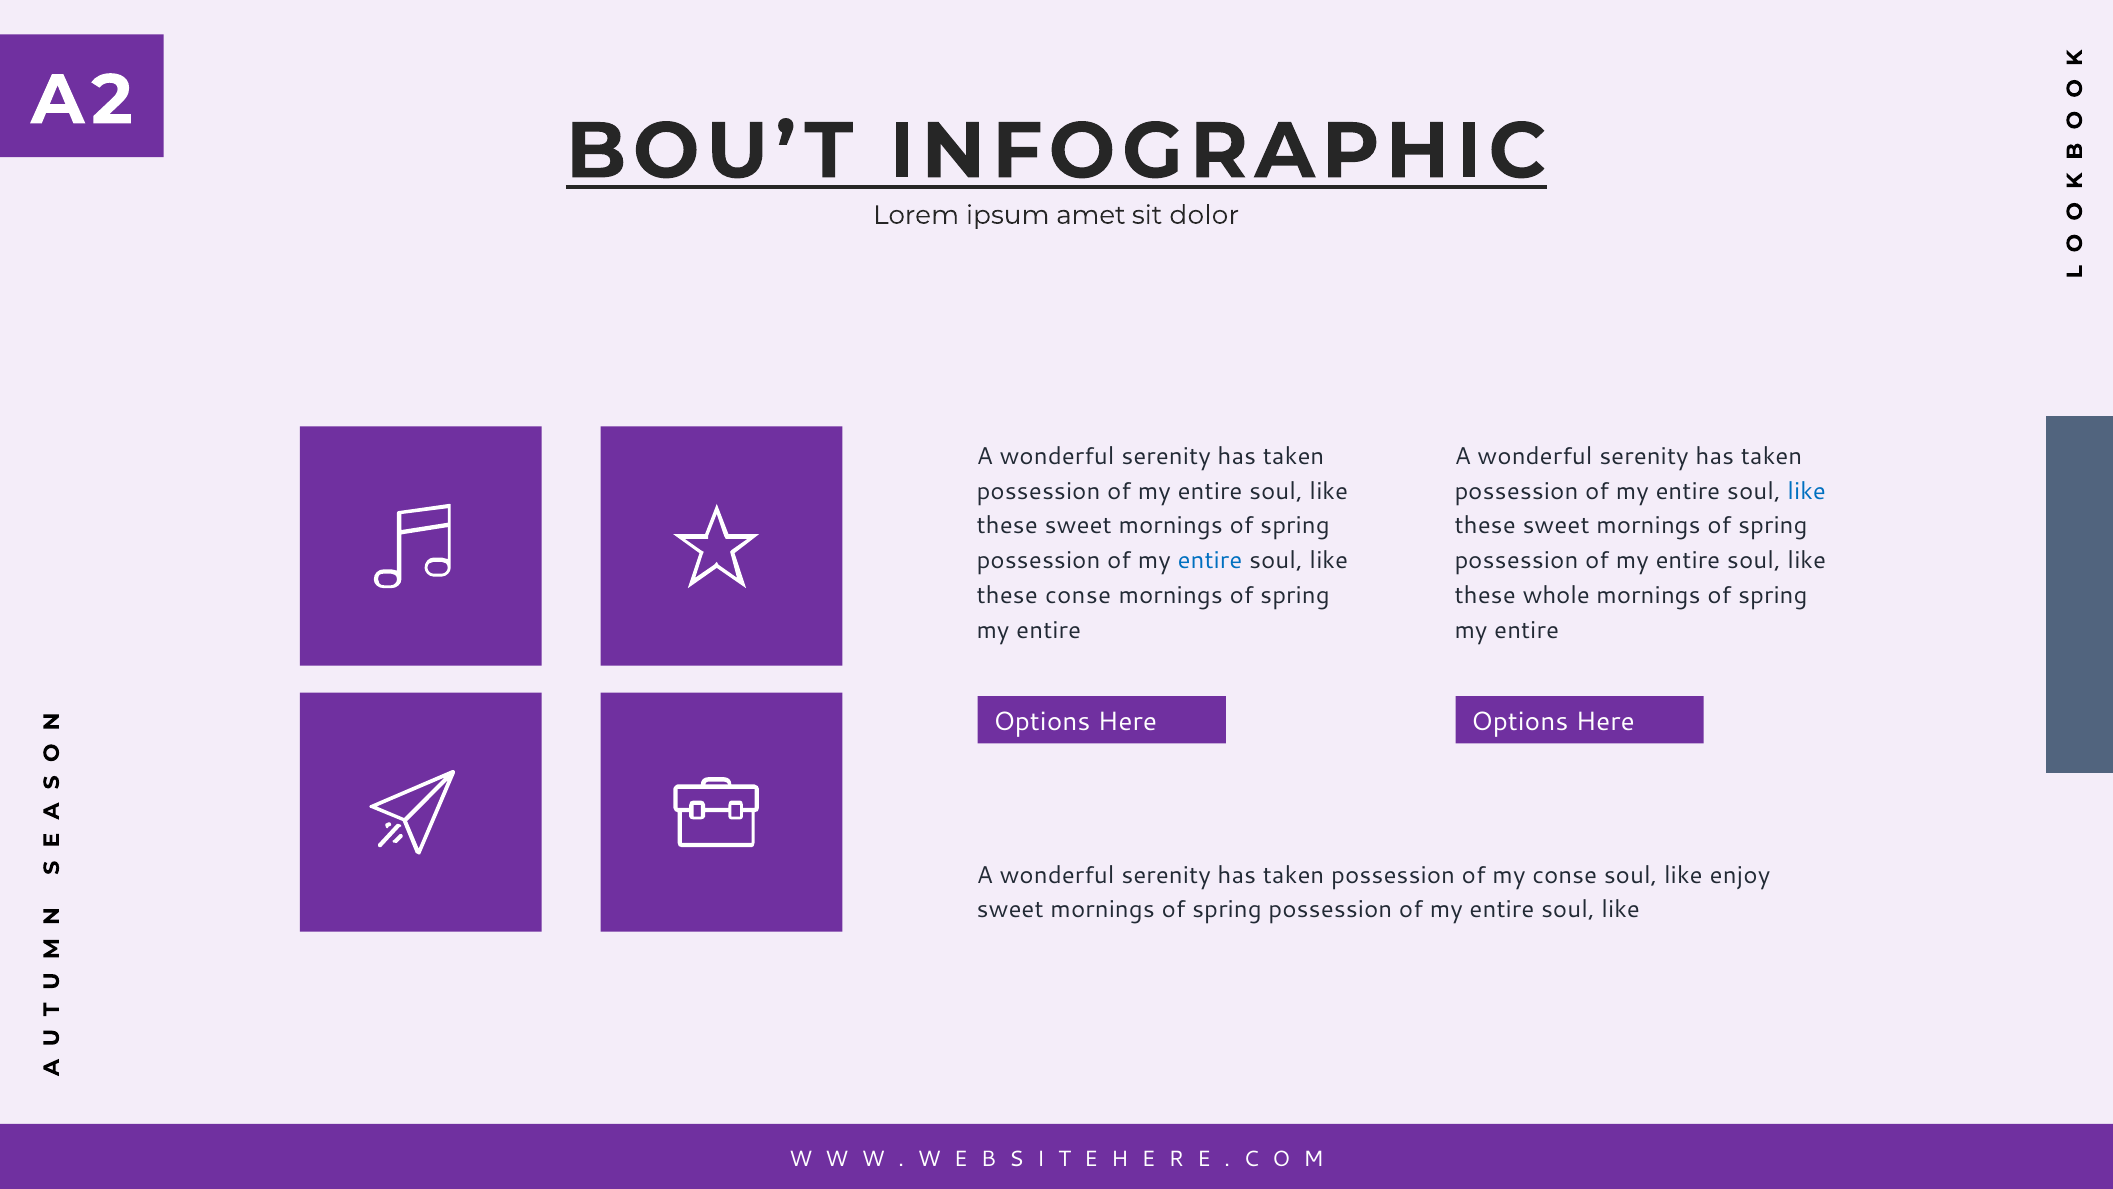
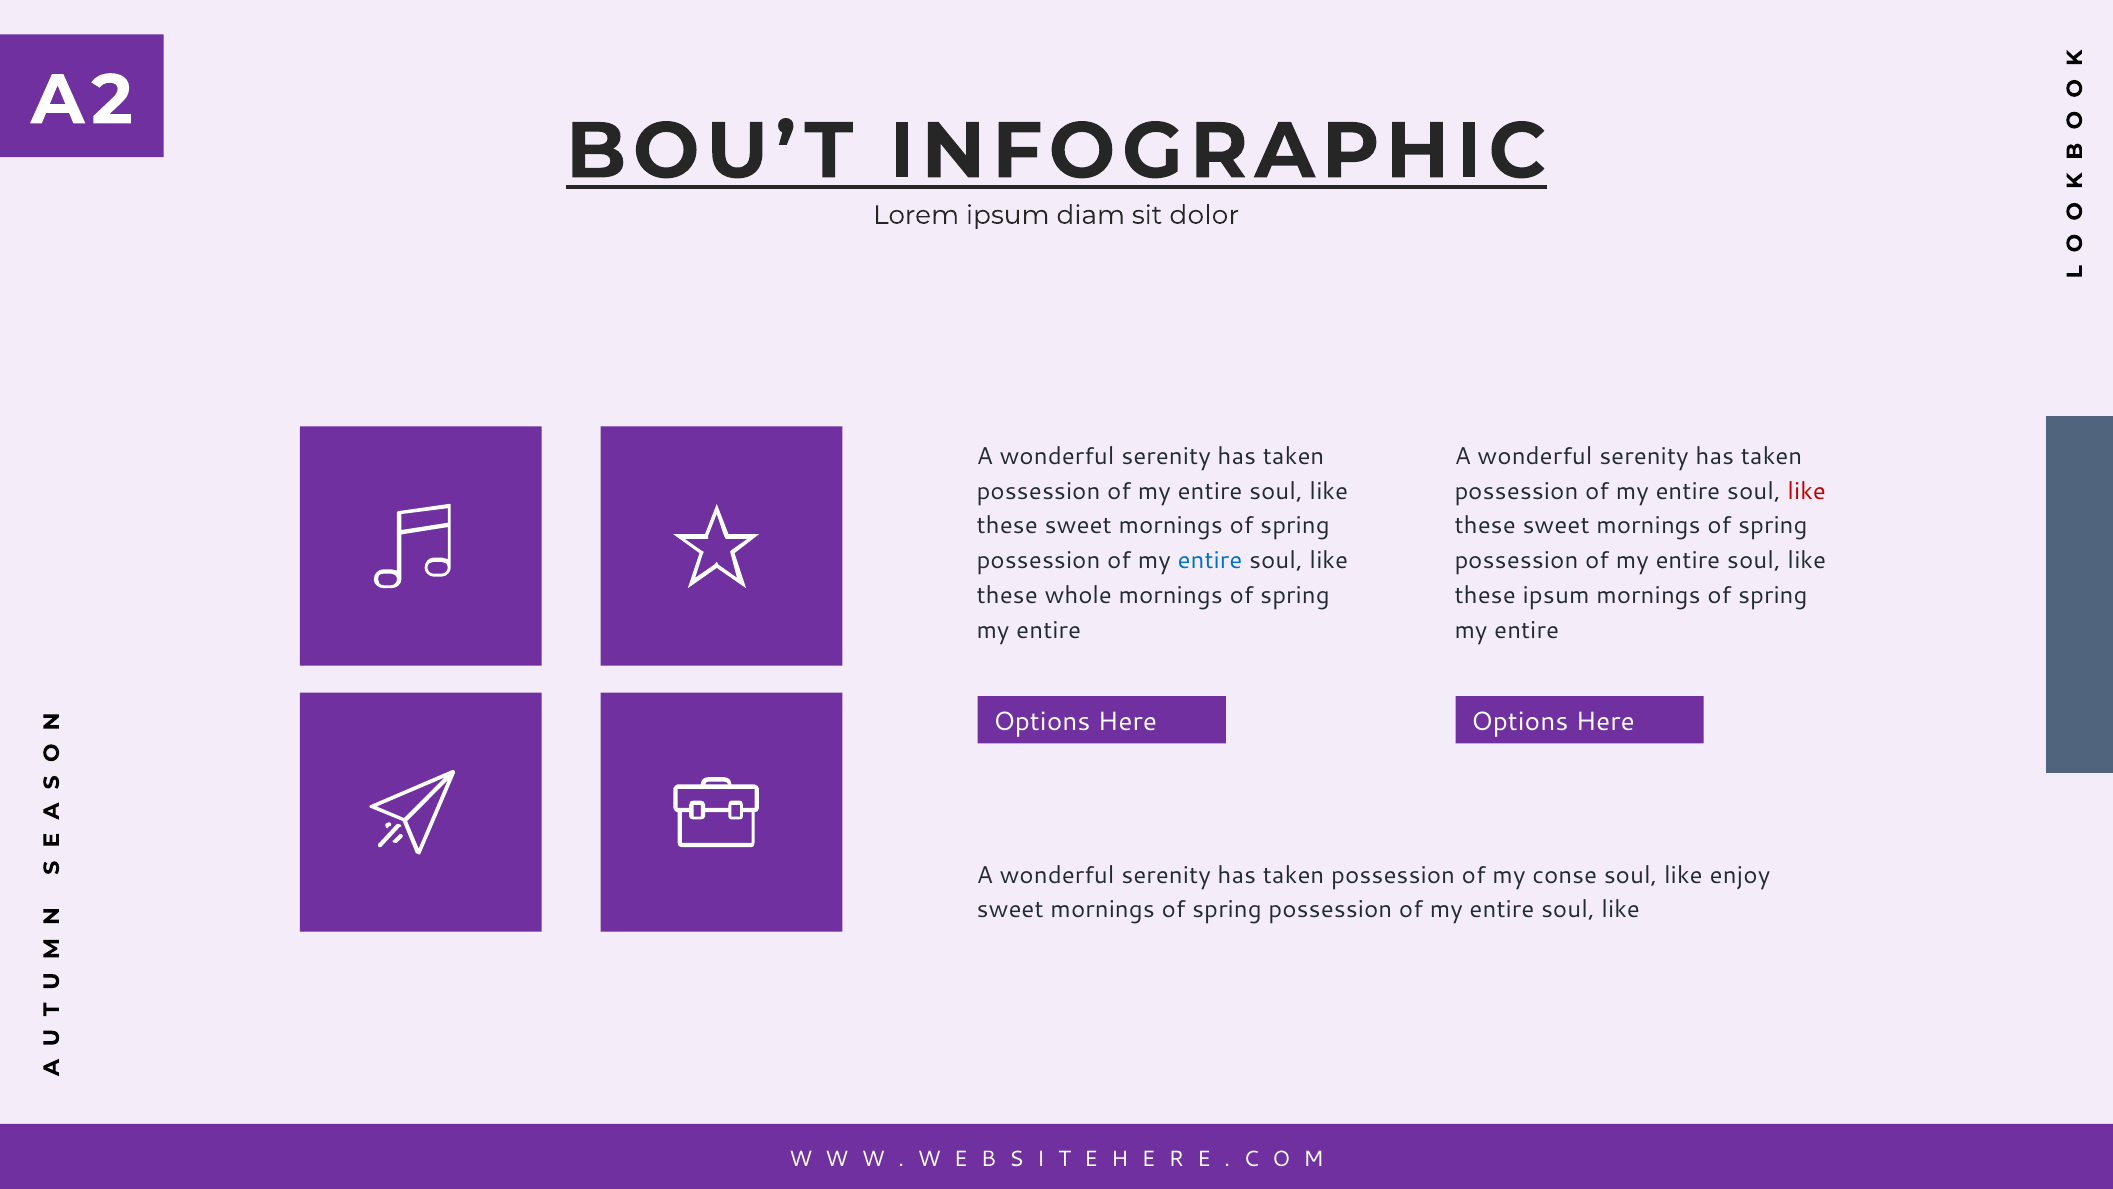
amet: amet -> diam
like at (1807, 491) colour: blue -> red
these conse: conse -> whole
these whole: whole -> ipsum
